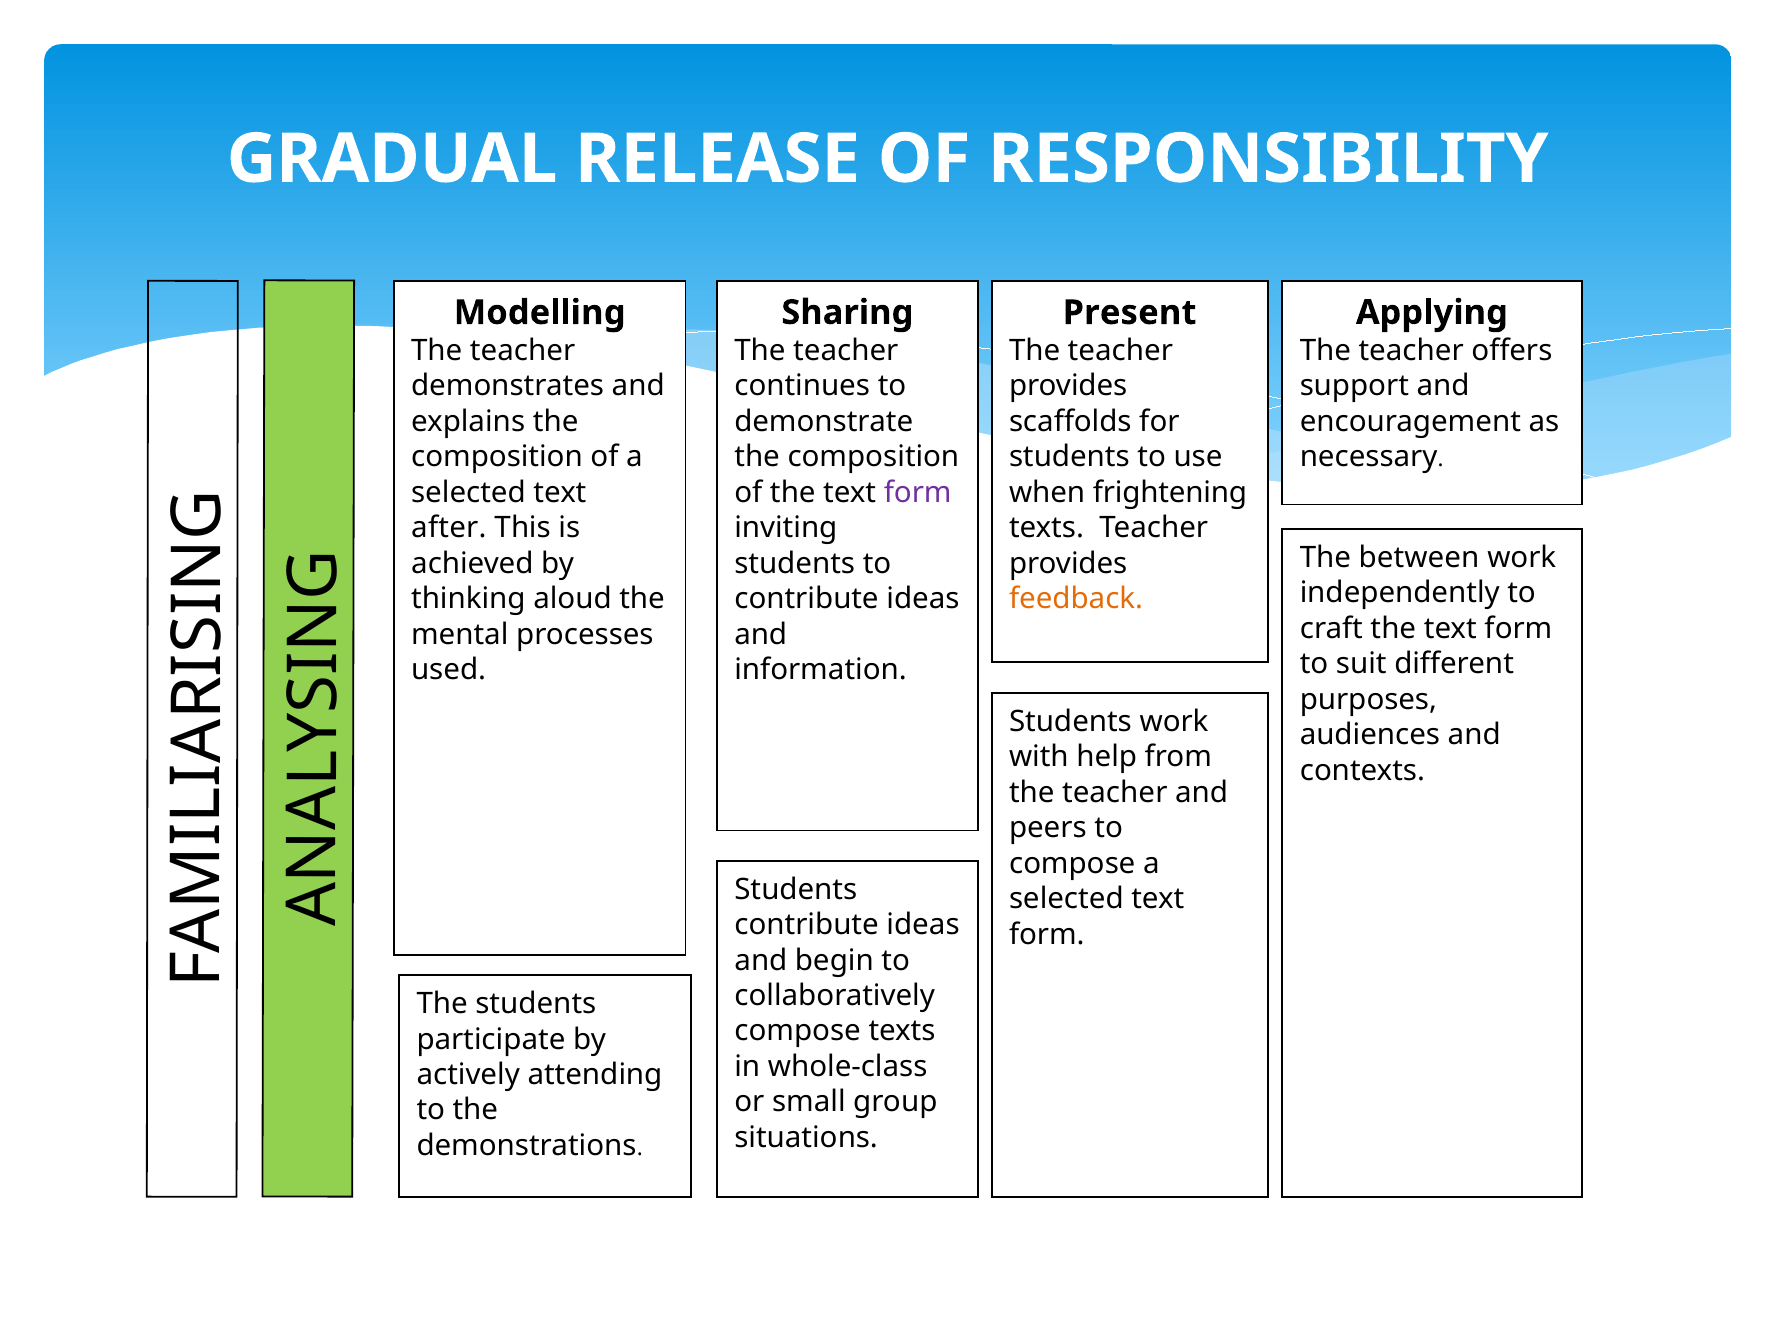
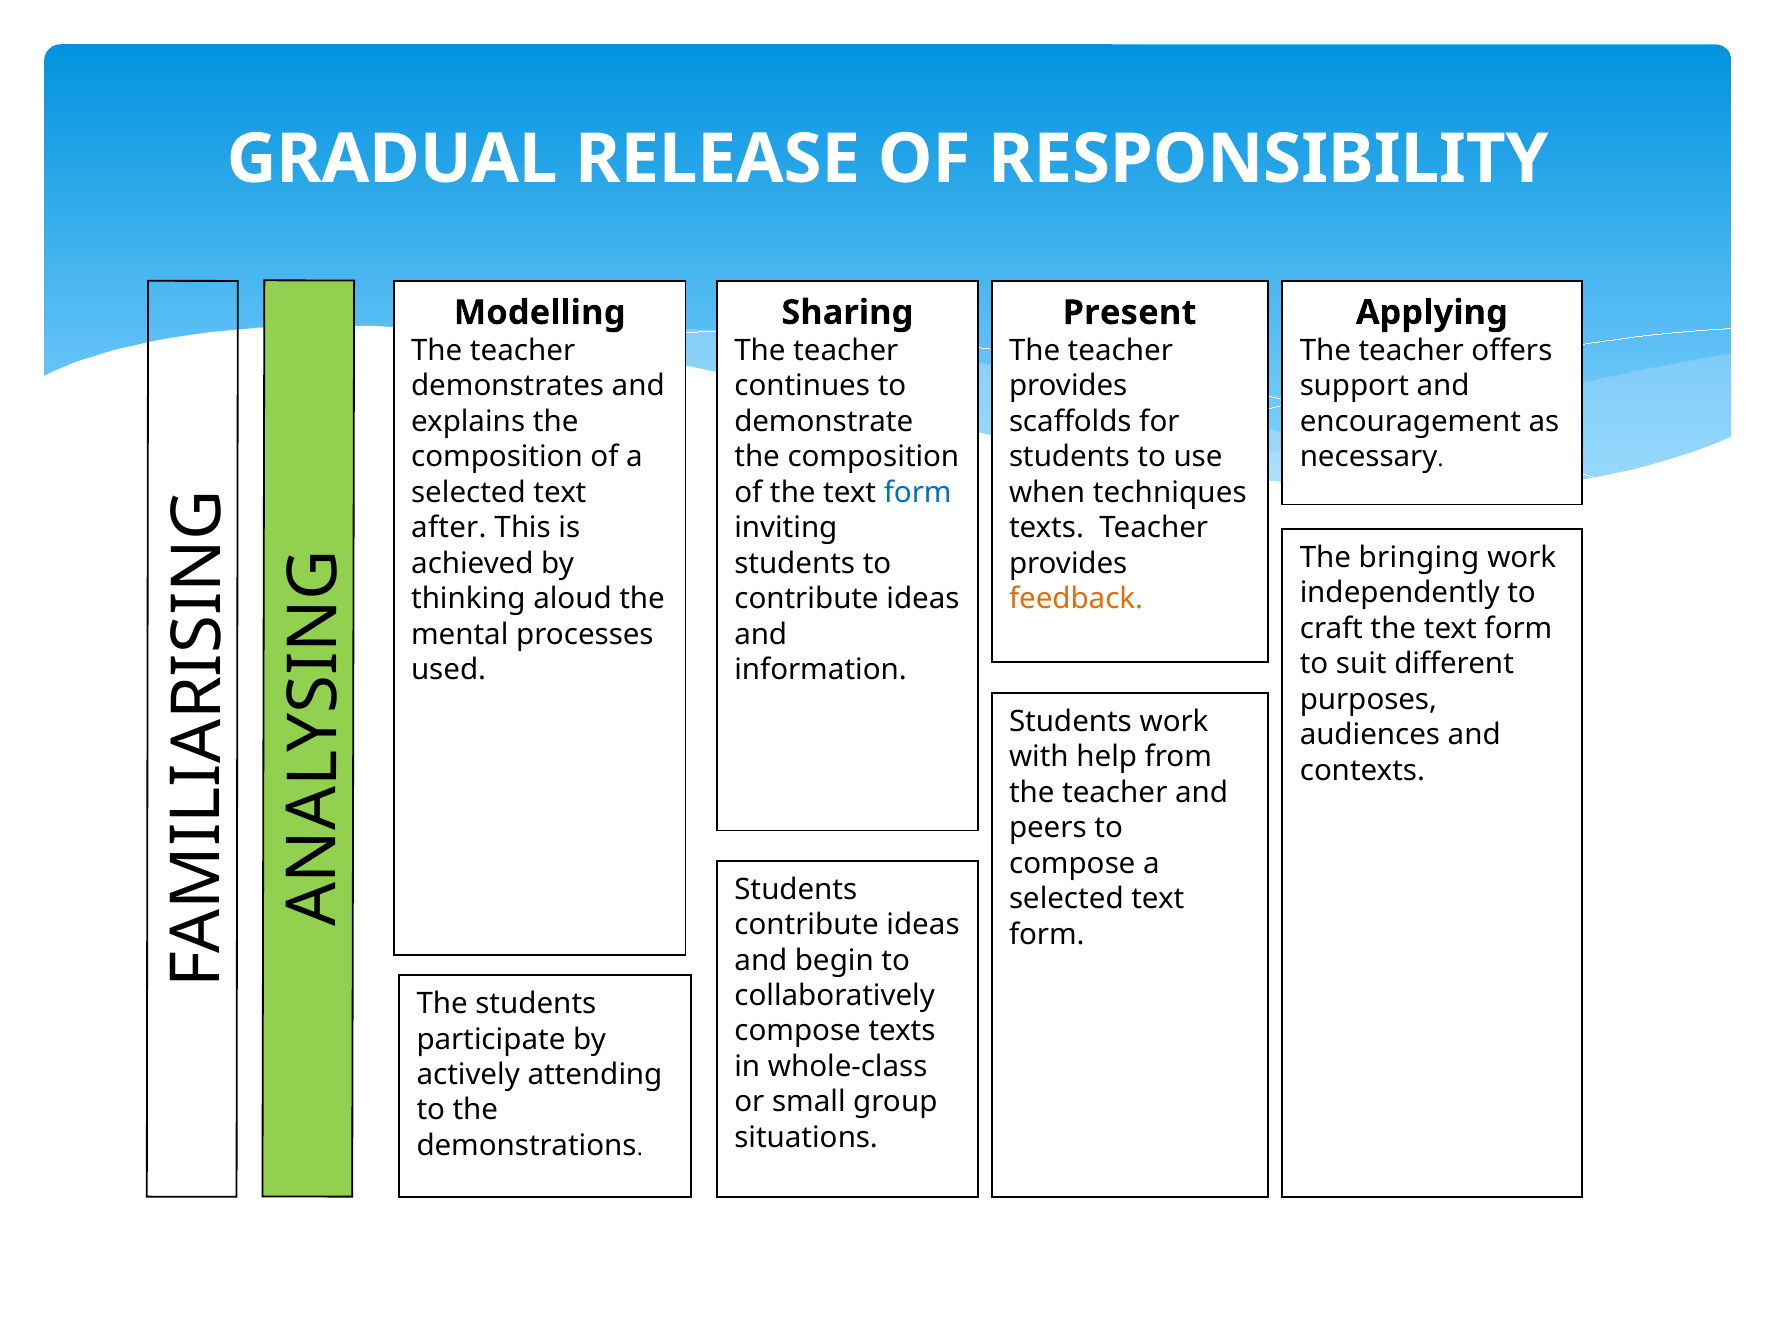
form at (918, 493) colour: purple -> blue
frightening: frightening -> techniques
between: between -> bringing
